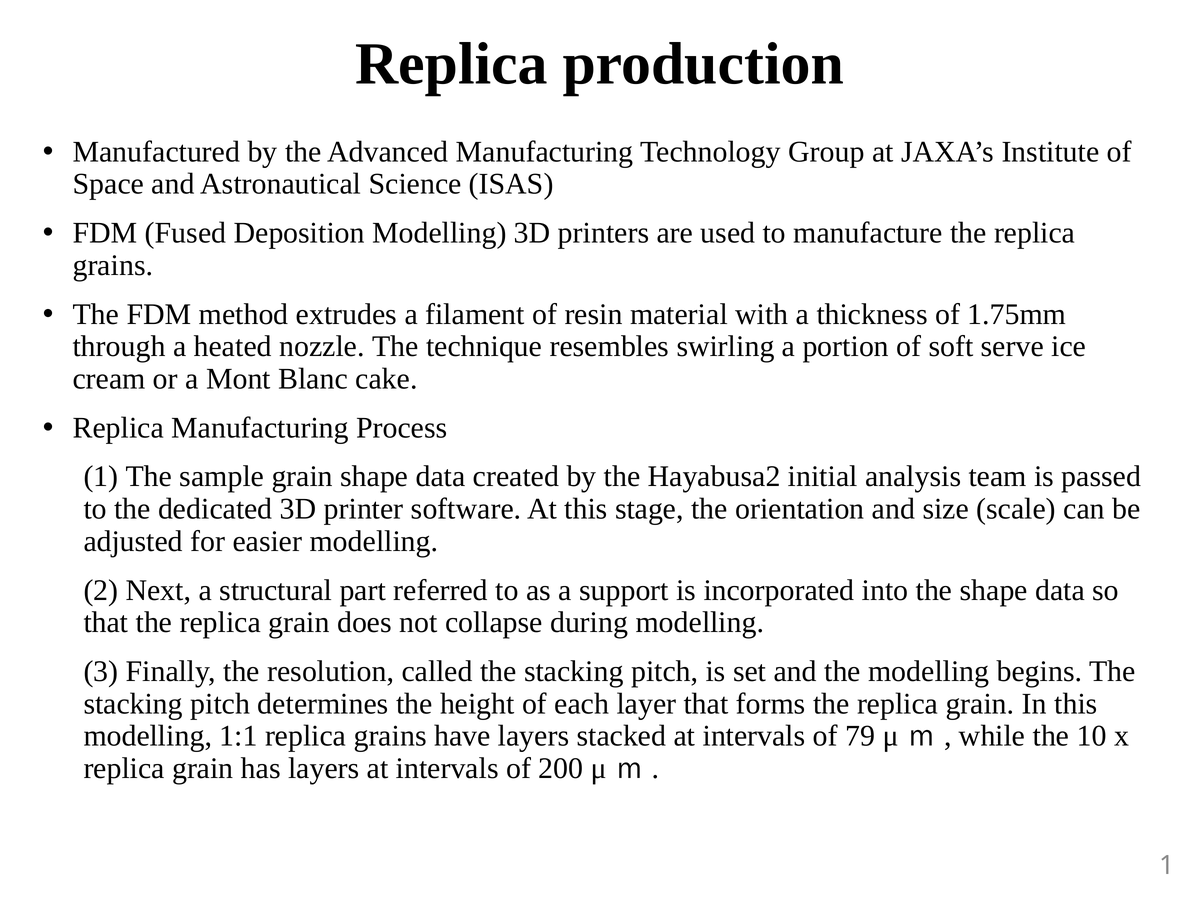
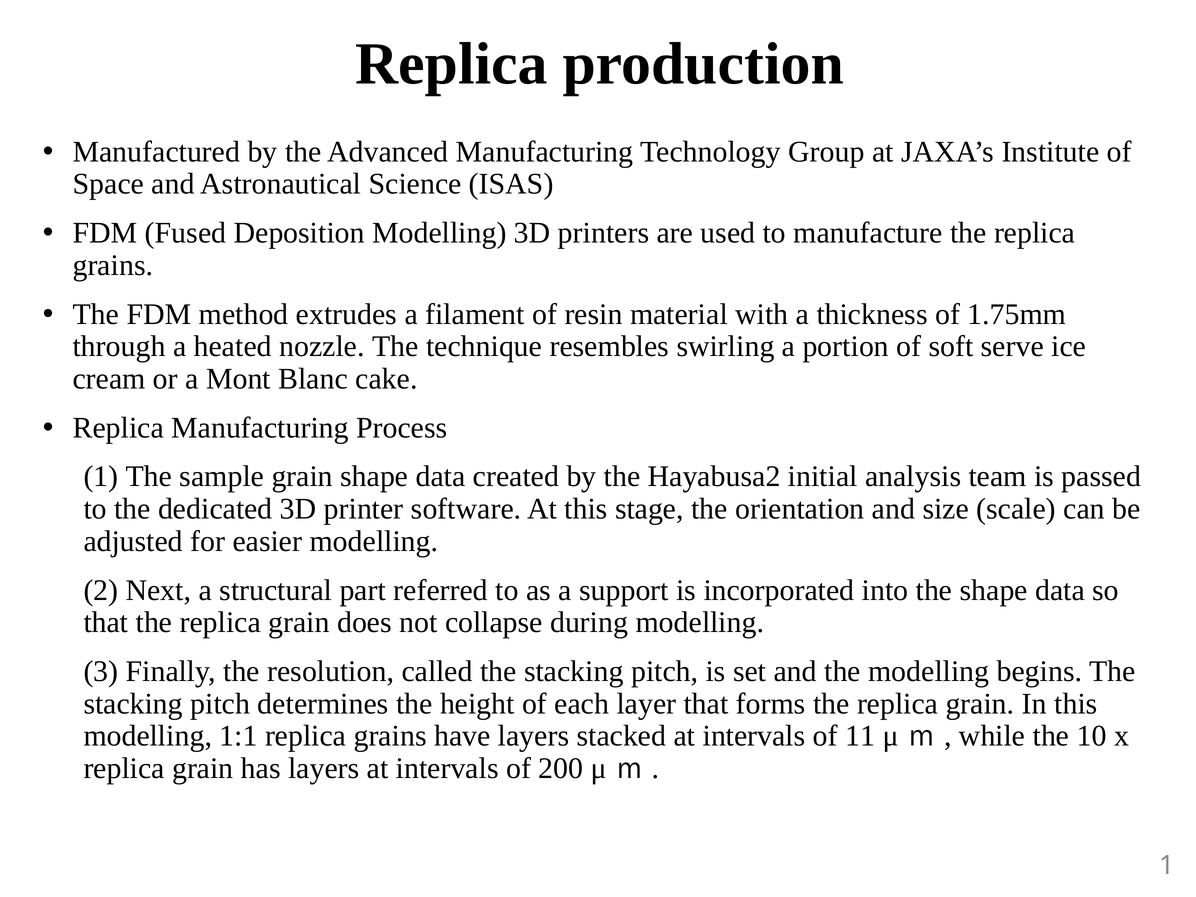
79: 79 -> 11
